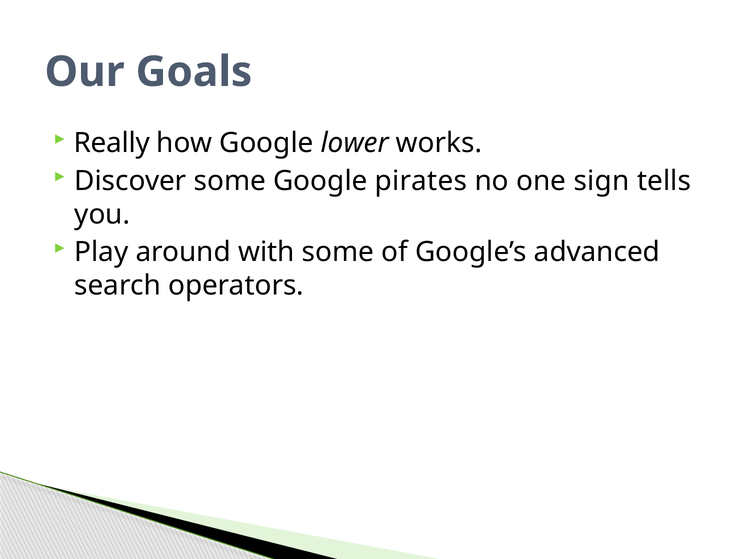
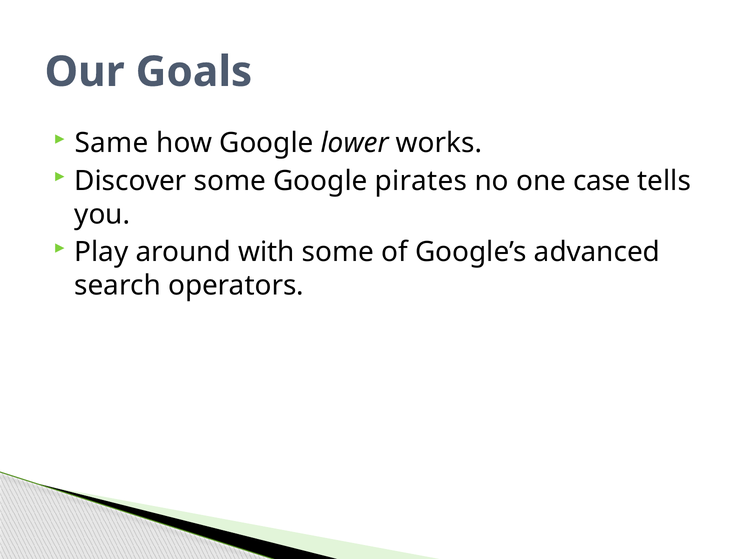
Really: Really -> Same
sign: sign -> case
